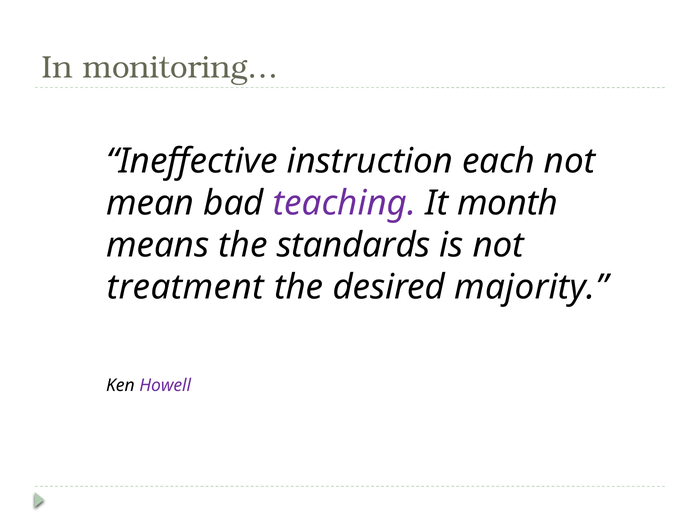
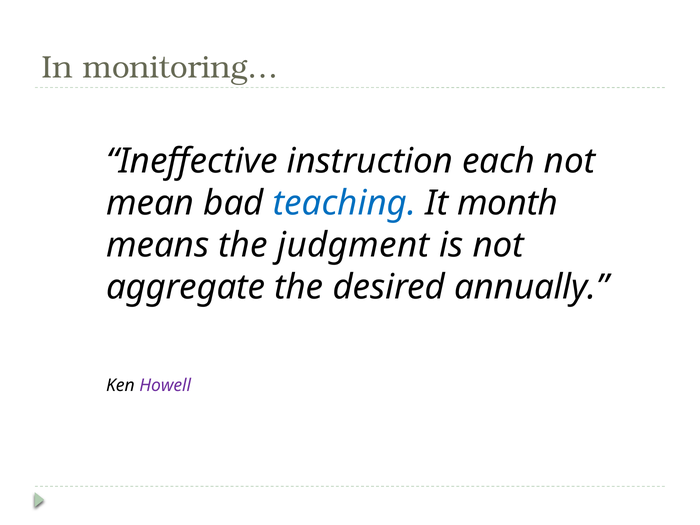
teaching colour: purple -> blue
standards: standards -> judgment
treatment: treatment -> aggregate
majority: majority -> annually
